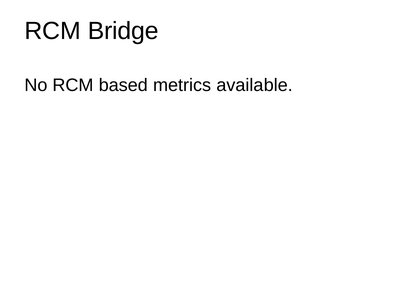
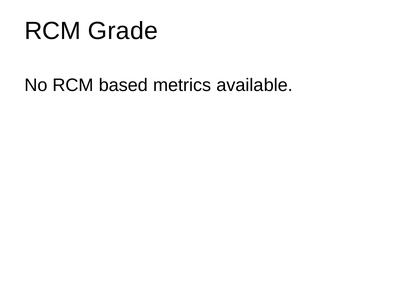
Bridge: Bridge -> Grade
